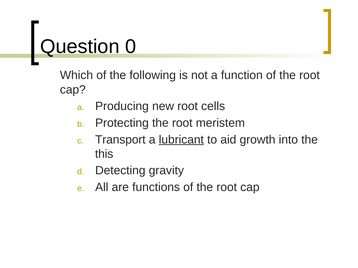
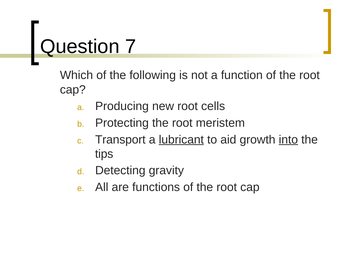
0: 0 -> 7
into underline: none -> present
this: this -> tips
